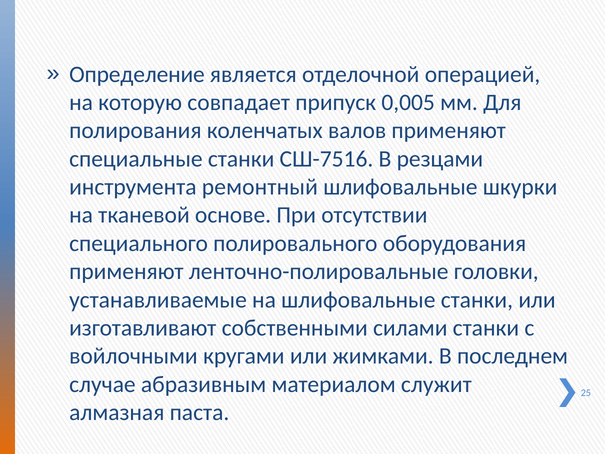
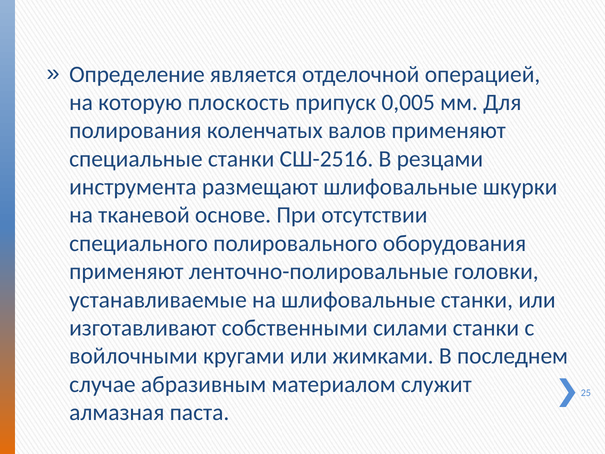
совпадает: совпадает -> плоскость
СШ-7516: СШ-7516 -> СШ-2516
ремонтный: ремонтный -> размещают
